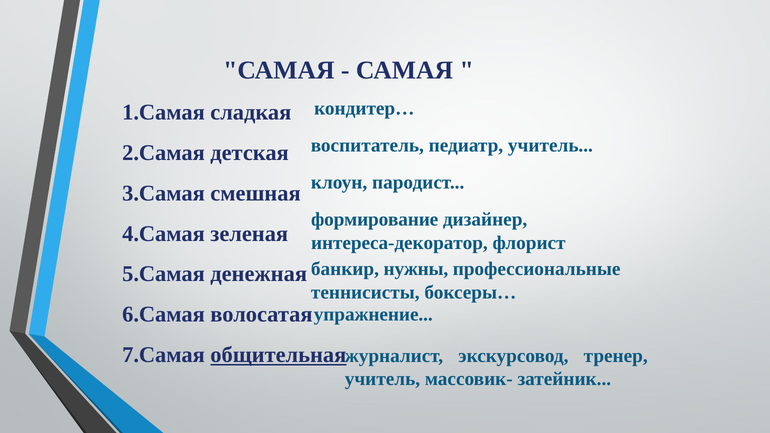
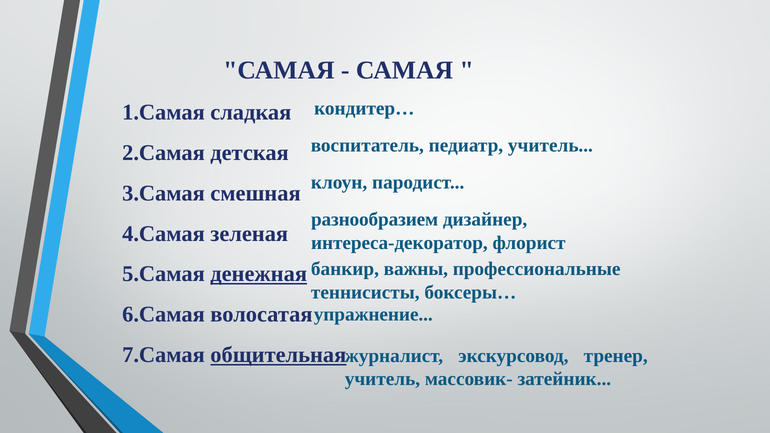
формирование: формирование -> разнообразием
нужны: нужны -> важны
денежная underline: none -> present
